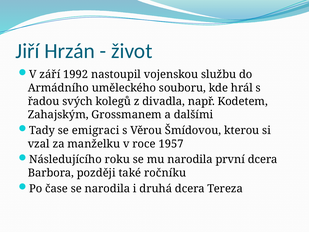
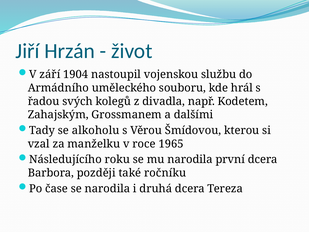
1992: 1992 -> 1904
emigraci: emigraci -> alkoholu
1957: 1957 -> 1965
